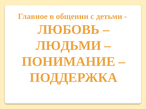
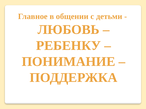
ЛЮДЬМИ: ЛЮДЬМИ -> РЕБЕНКУ
